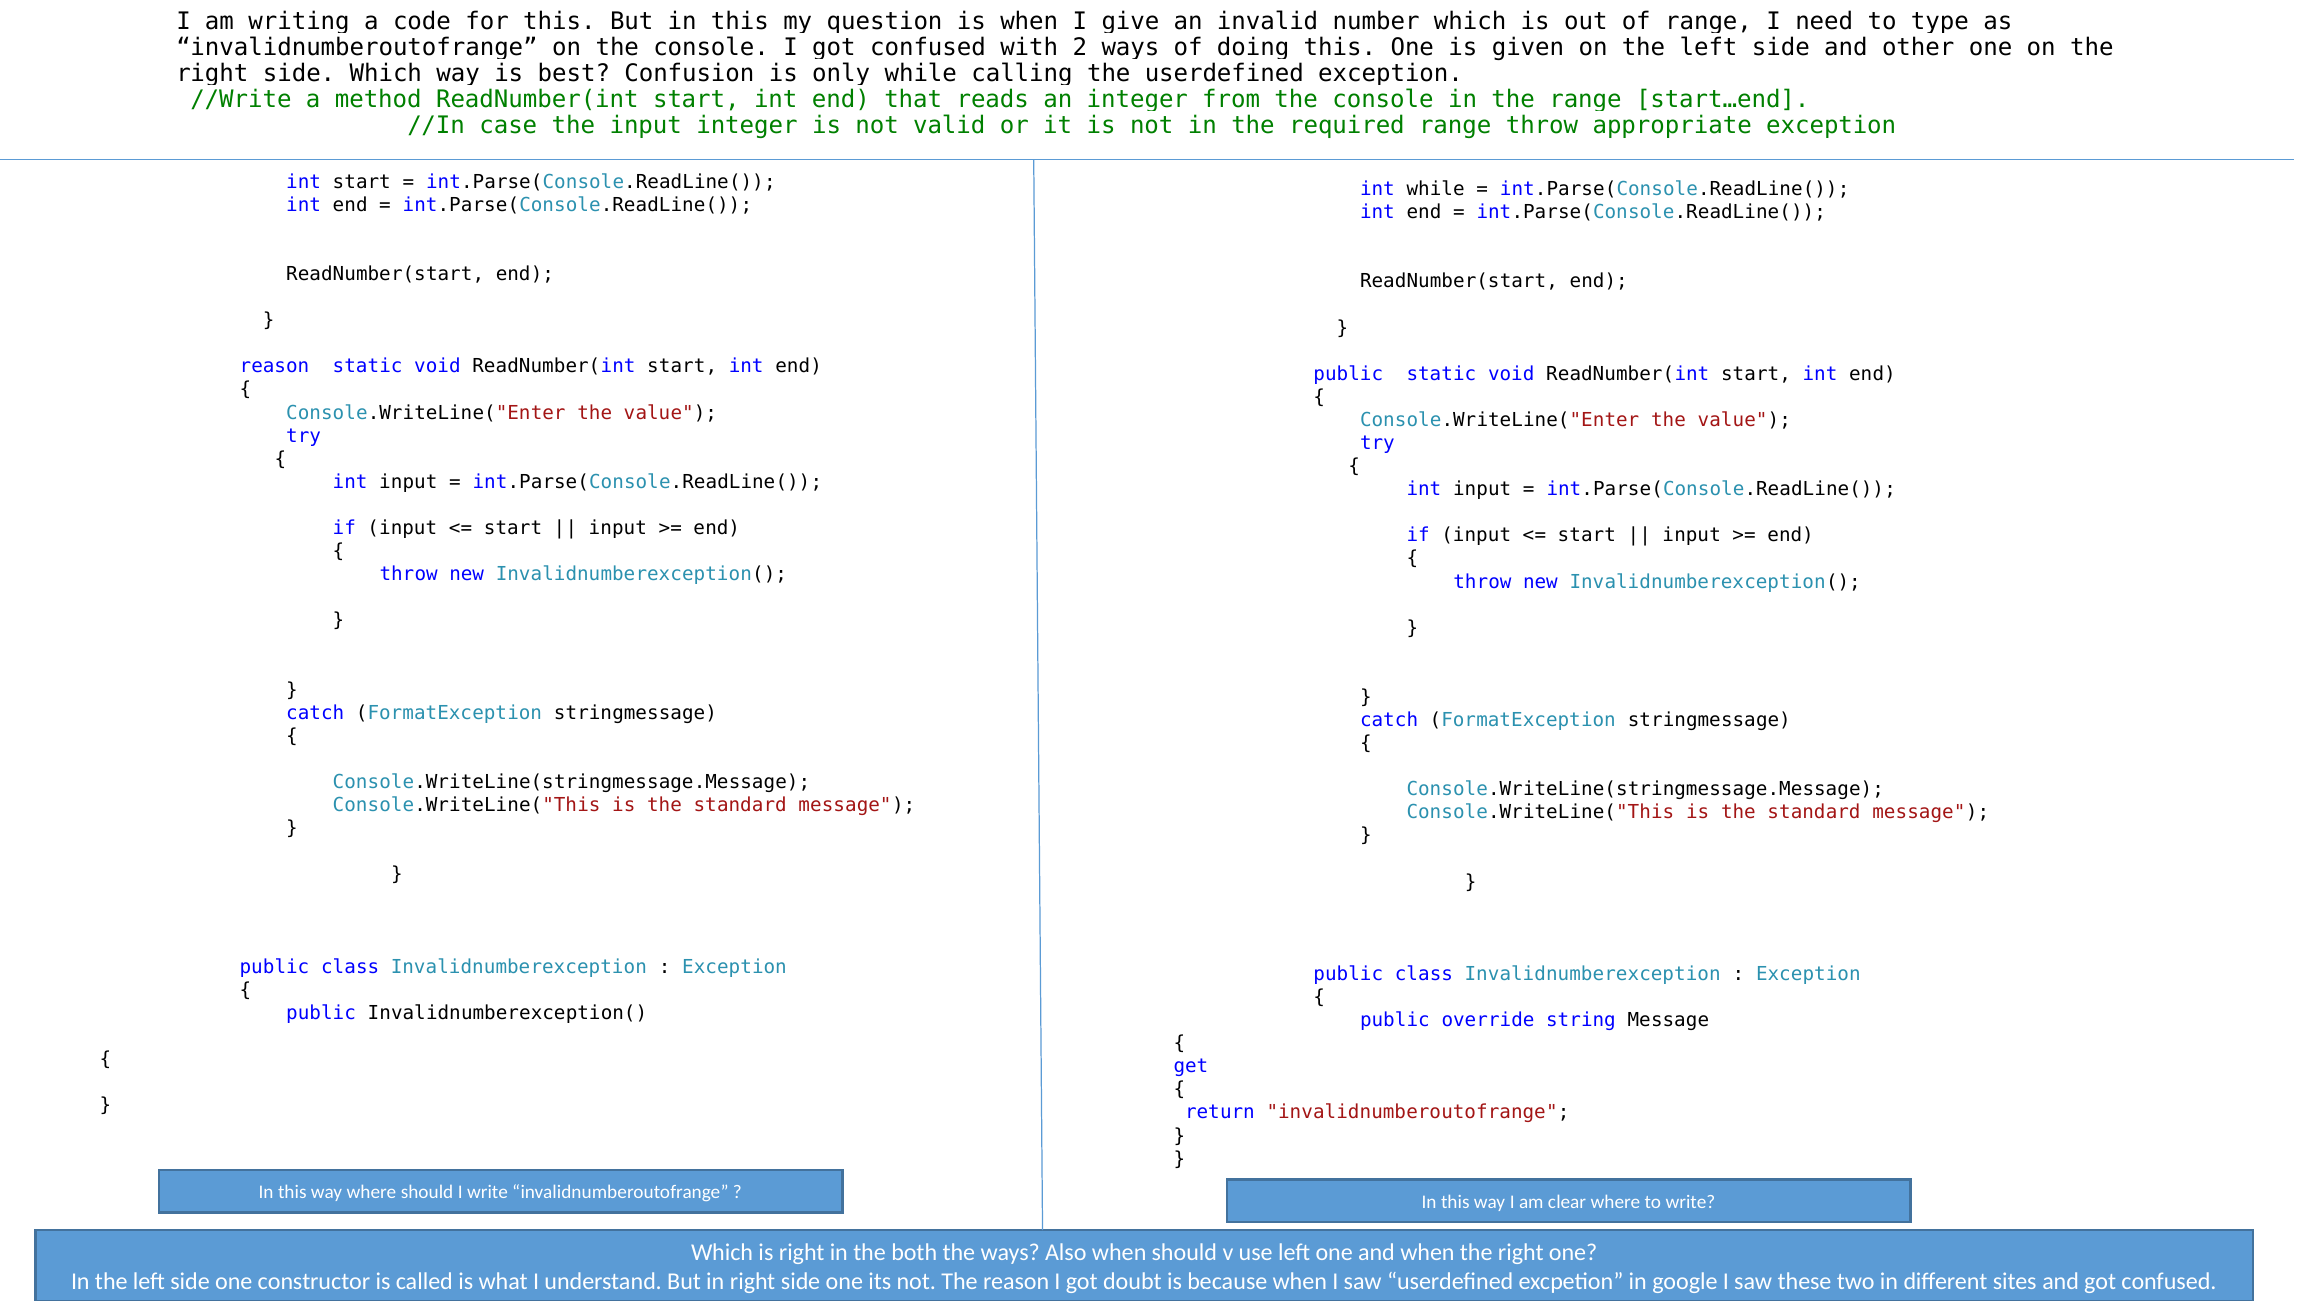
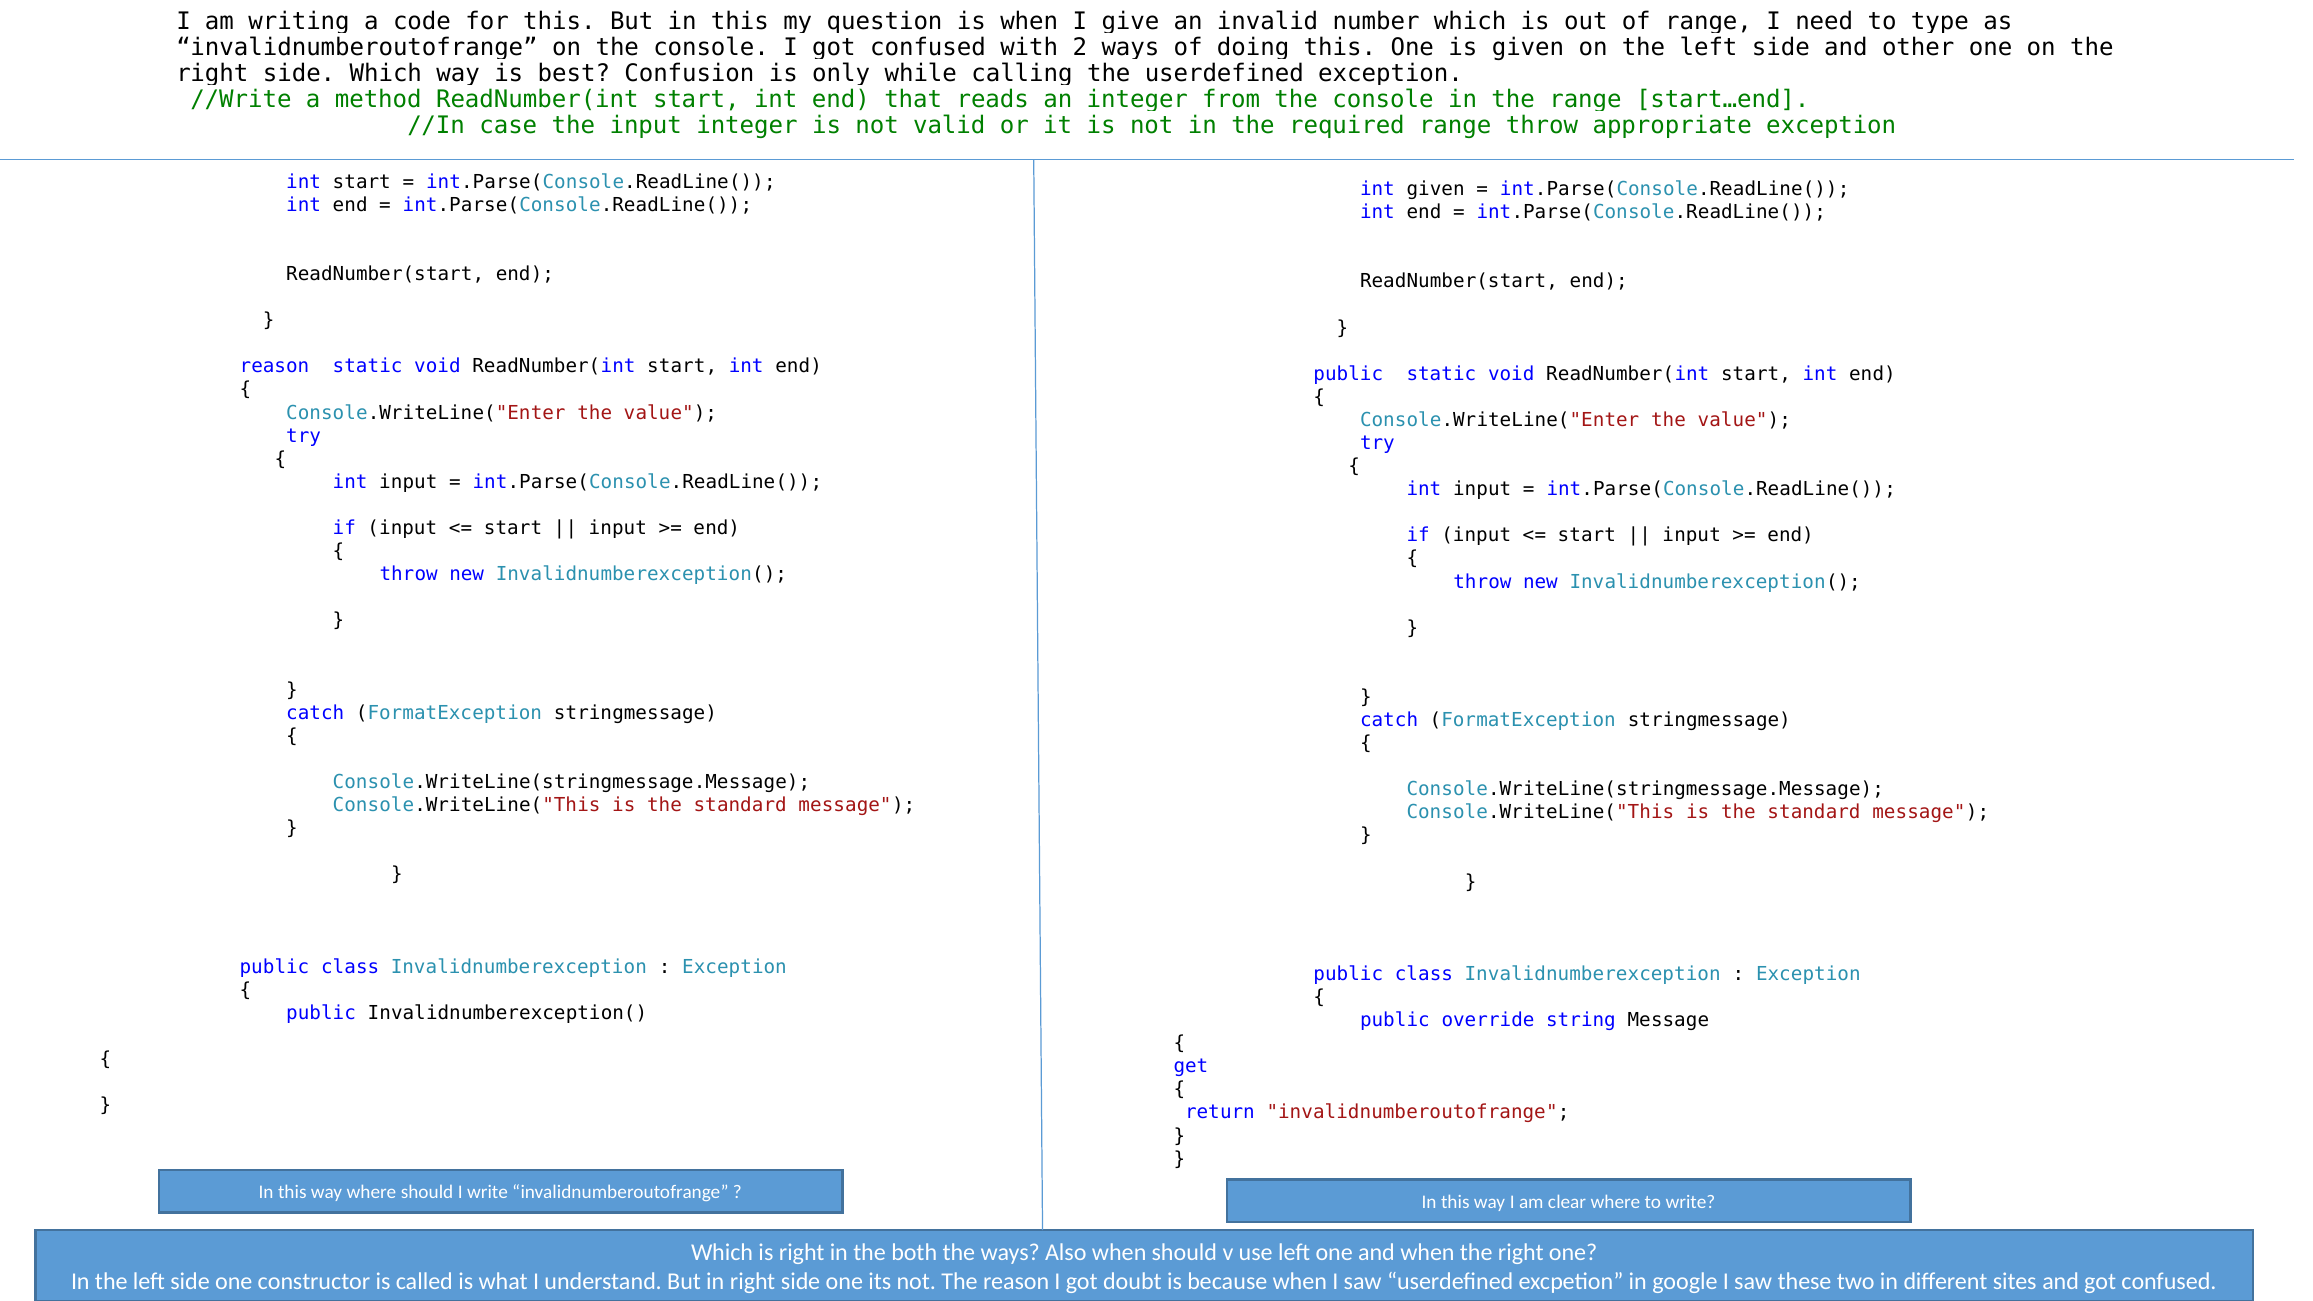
int while: while -> given
